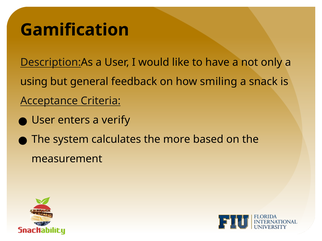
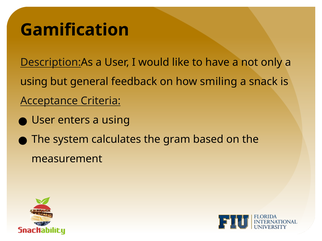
enters a verify: verify -> using
more: more -> gram
